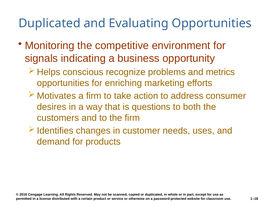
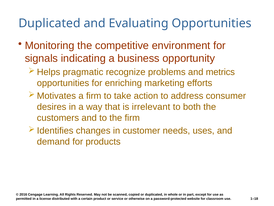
conscious: conscious -> pragmatic
questions: questions -> irrelevant
